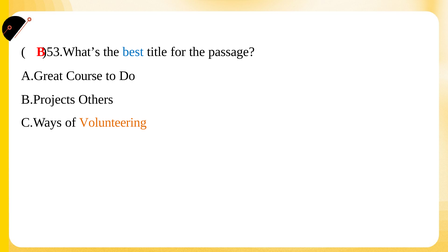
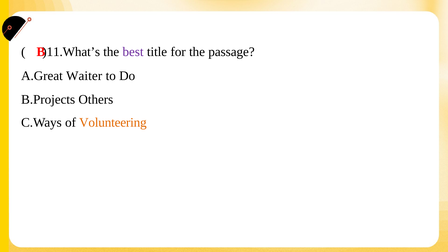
)53.What’s: )53.What’s -> )11.What’s
best colour: blue -> purple
Course: Course -> Waiter
